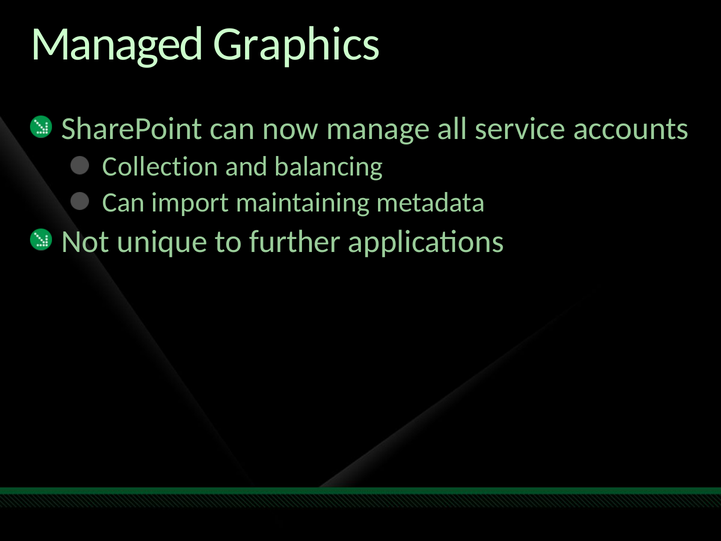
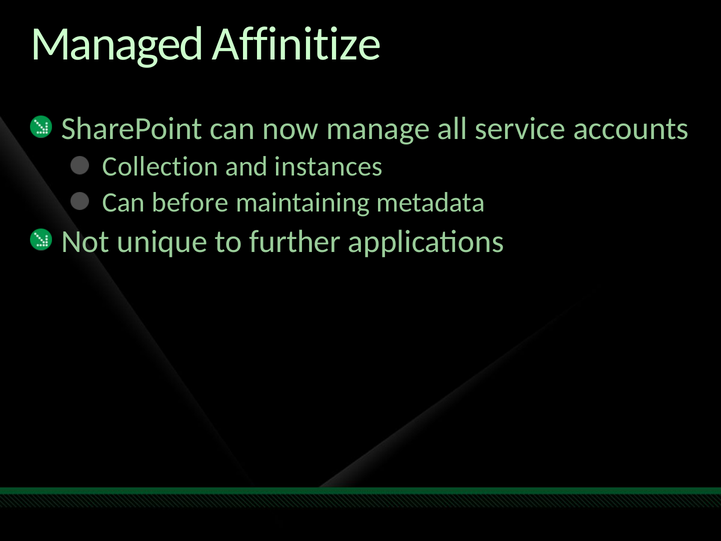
Graphics: Graphics -> Affinitize
balancing: balancing -> instances
import: import -> before
